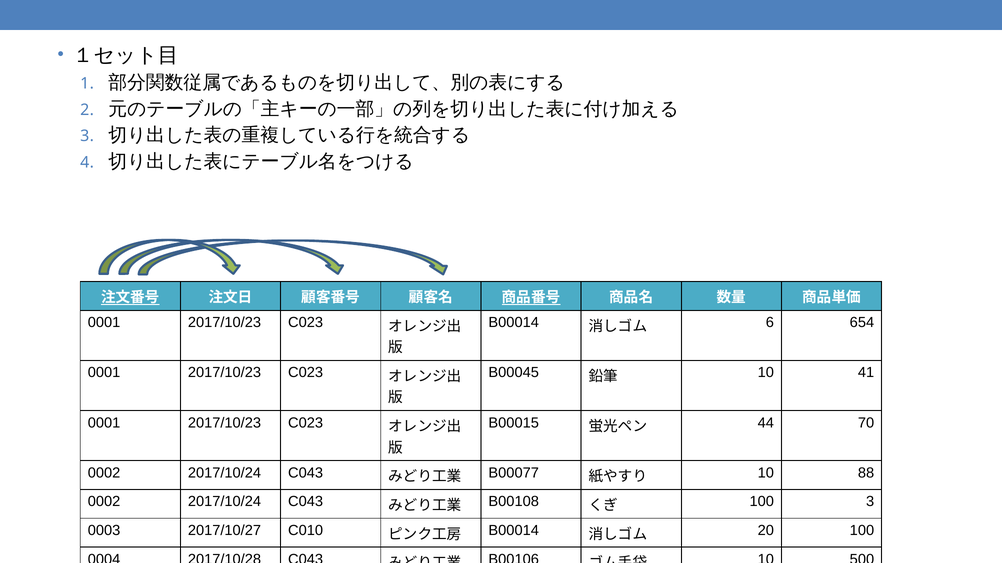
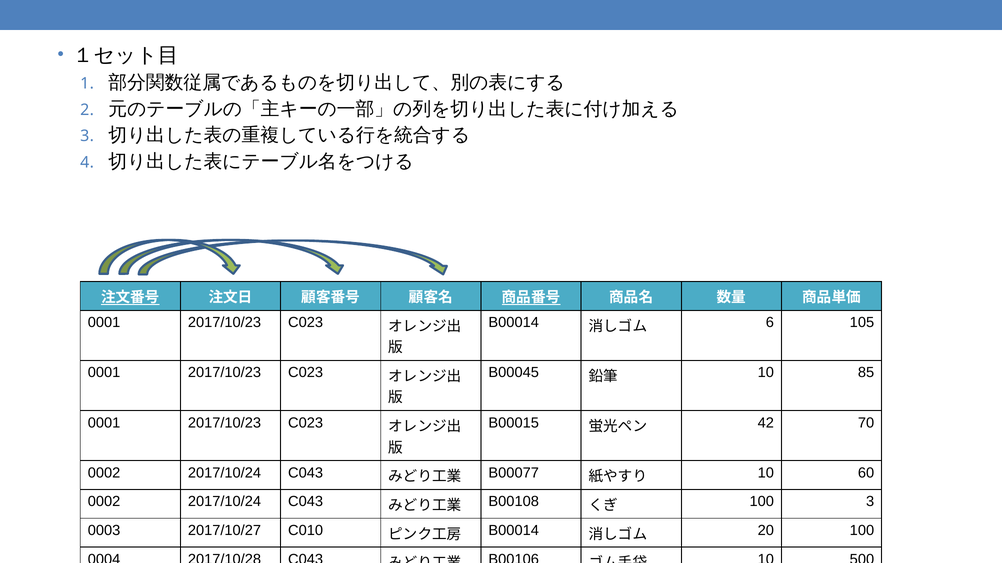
654: 654 -> 105
41: 41 -> 85
44: 44 -> 42
88: 88 -> 60
